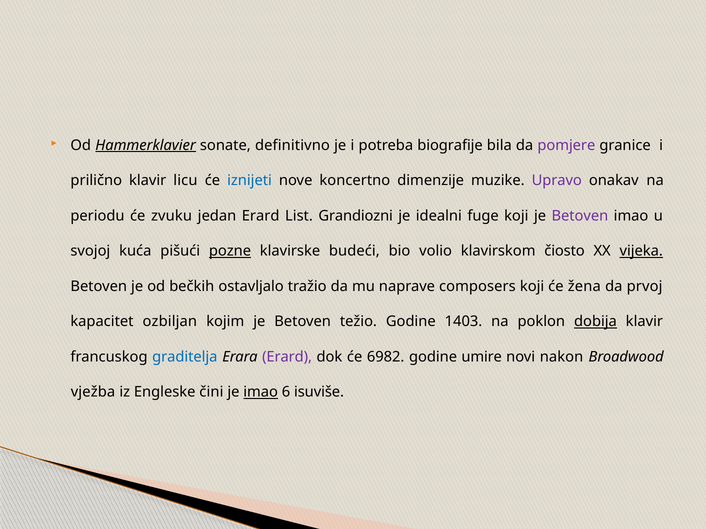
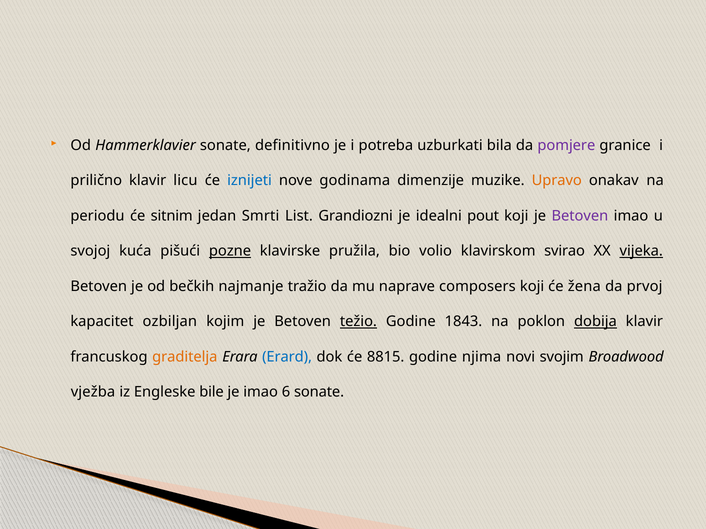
Hammerklavier underline: present -> none
biografije: biografije -> uzburkati
koncertno: koncertno -> godinama
Upravo colour: purple -> orange
zvuku: zvuku -> sitnim
jedan Erard: Erard -> Smrti
fuge: fuge -> pout
budeći: budeći -> pružila
čiosto: čiosto -> svirao
ostavljalo: ostavljalo -> najmanje
težio underline: none -> present
1403: 1403 -> 1843
graditelja colour: blue -> orange
Erard at (287, 357) colour: purple -> blue
6982: 6982 -> 8815
umire: umire -> njima
nakon: nakon -> svojim
čini: čini -> bile
imao at (261, 392) underline: present -> none
6 isuviše: isuviše -> sonate
